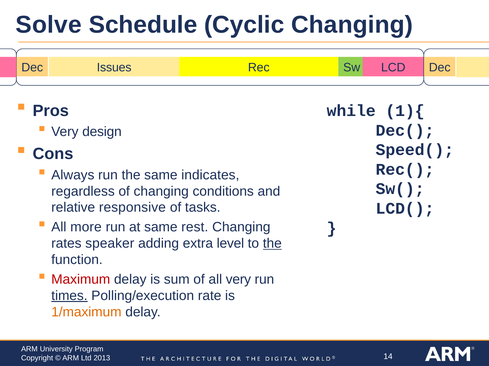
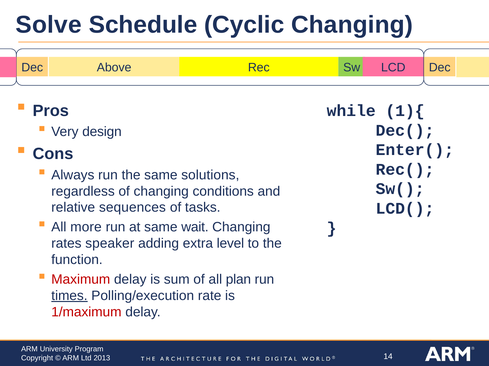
Issues: Issues -> Above
Speed(: Speed( -> Enter(
indicates: indicates -> solutions
responsive: responsive -> sequences
rest: rest -> wait
the at (272, 244) underline: present -> none
all very: very -> plan
1/maximum colour: orange -> red
